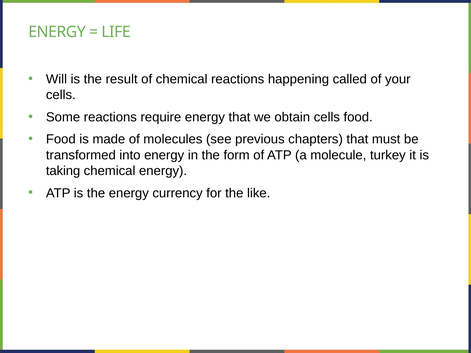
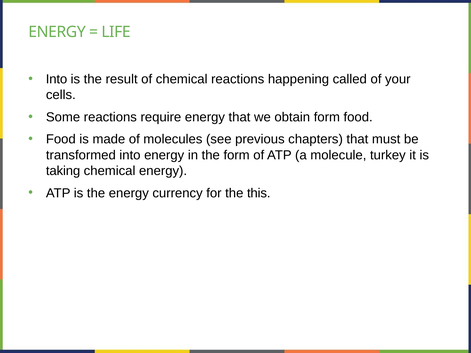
Will at (56, 79): Will -> Into
obtain cells: cells -> form
like: like -> this
